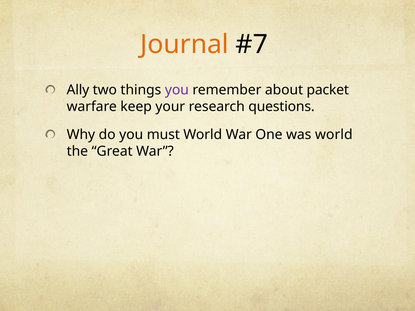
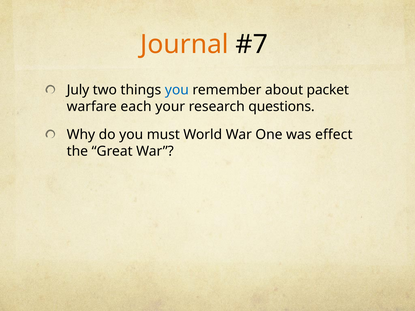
Ally: Ally -> July
you at (177, 90) colour: purple -> blue
keep: keep -> each
was world: world -> effect
